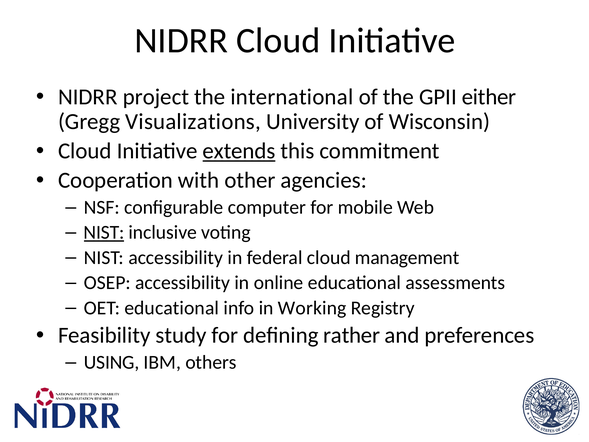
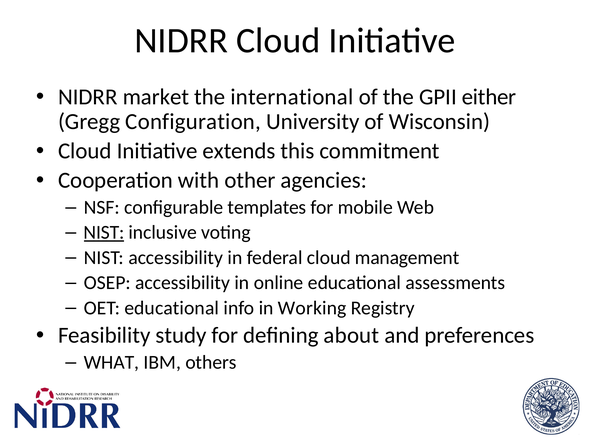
project: project -> market
Visualizations: Visualizations -> Configuration
extends underline: present -> none
computer: computer -> templates
rather: rather -> about
USING: USING -> WHAT
